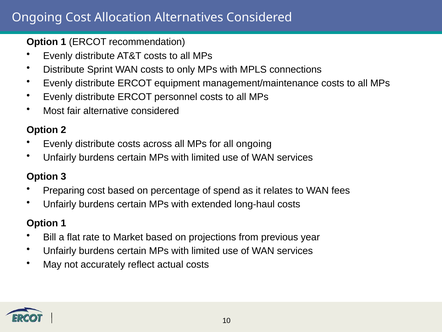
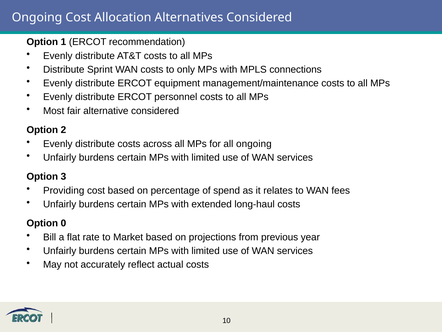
Preparing: Preparing -> Providing
1 at (63, 223): 1 -> 0
